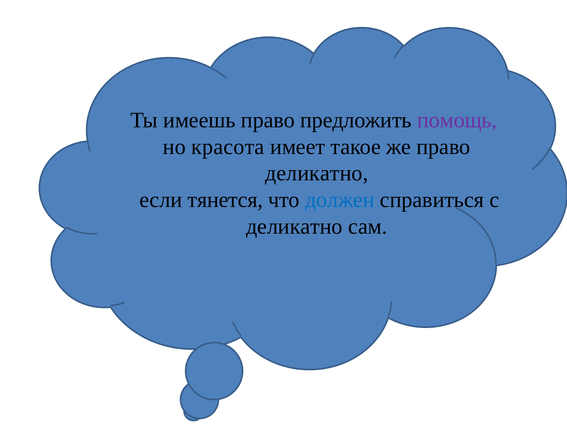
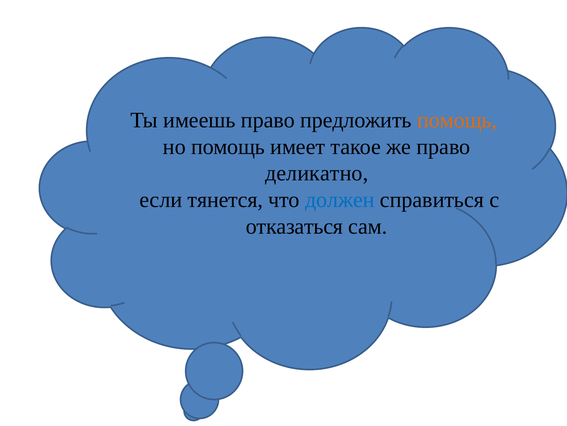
помощь at (457, 120) colour: purple -> orange
но красота: красота -> помощь
деликатно at (294, 226): деликатно -> отказаться
